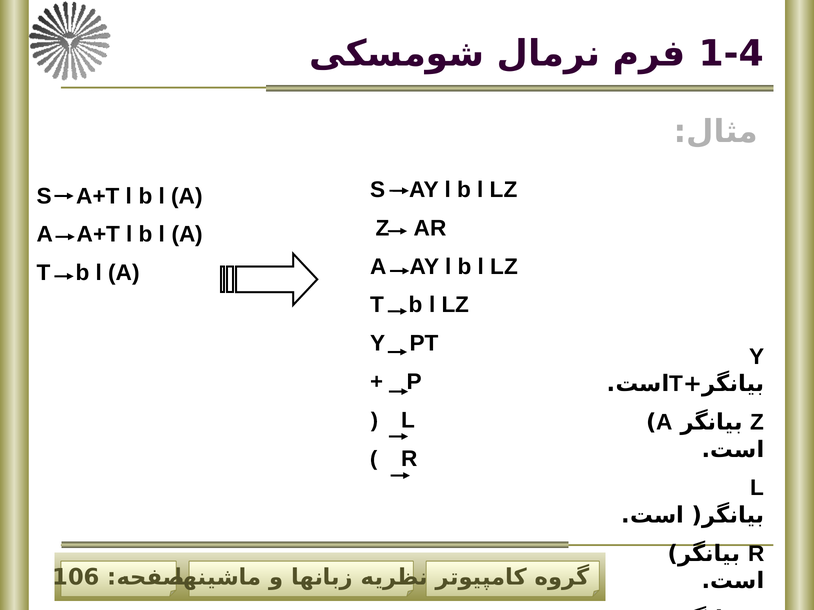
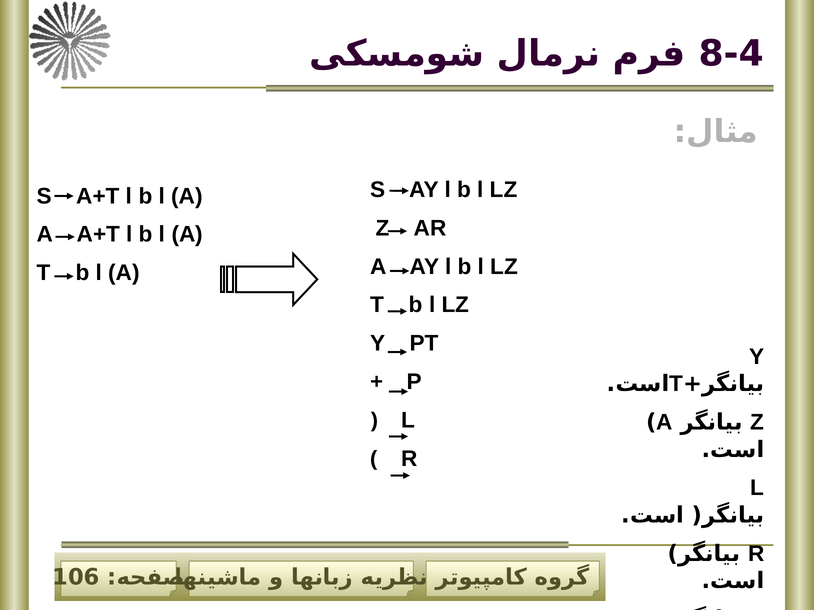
1-4: 1-4 -> 8-4
